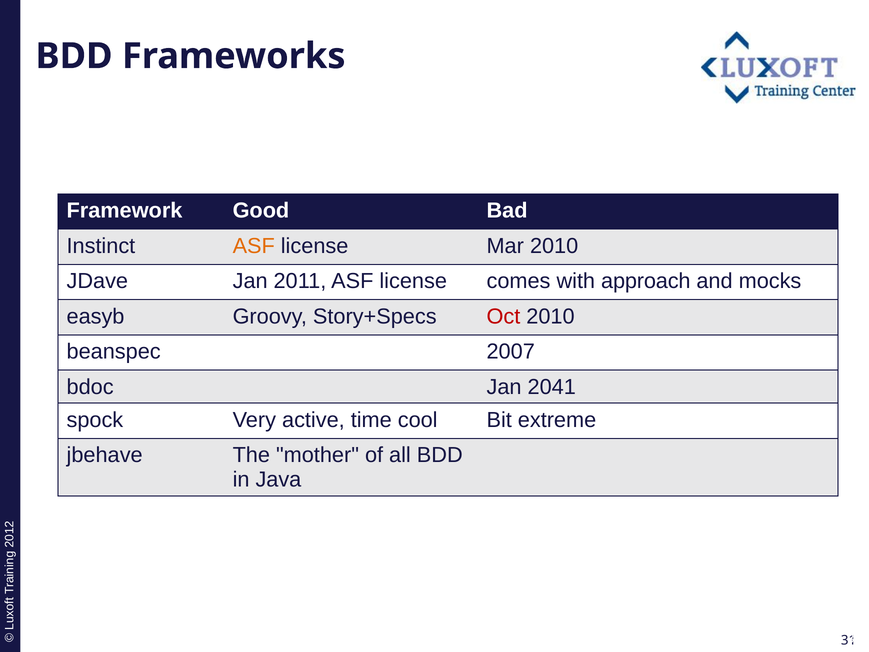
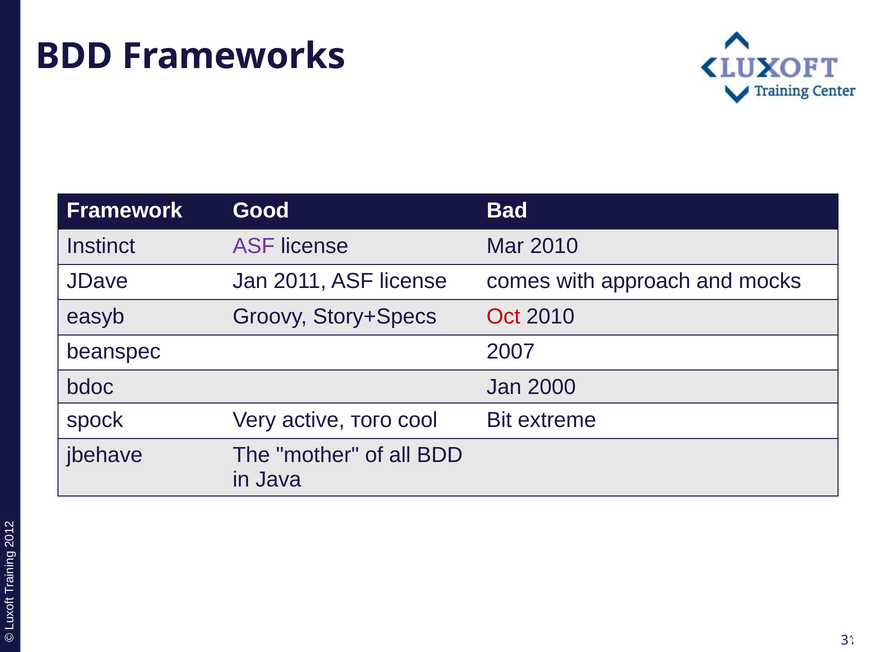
ASF at (254, 246) colour: orange -> purple
2041: 2041 -> 2000
time: time -> того
